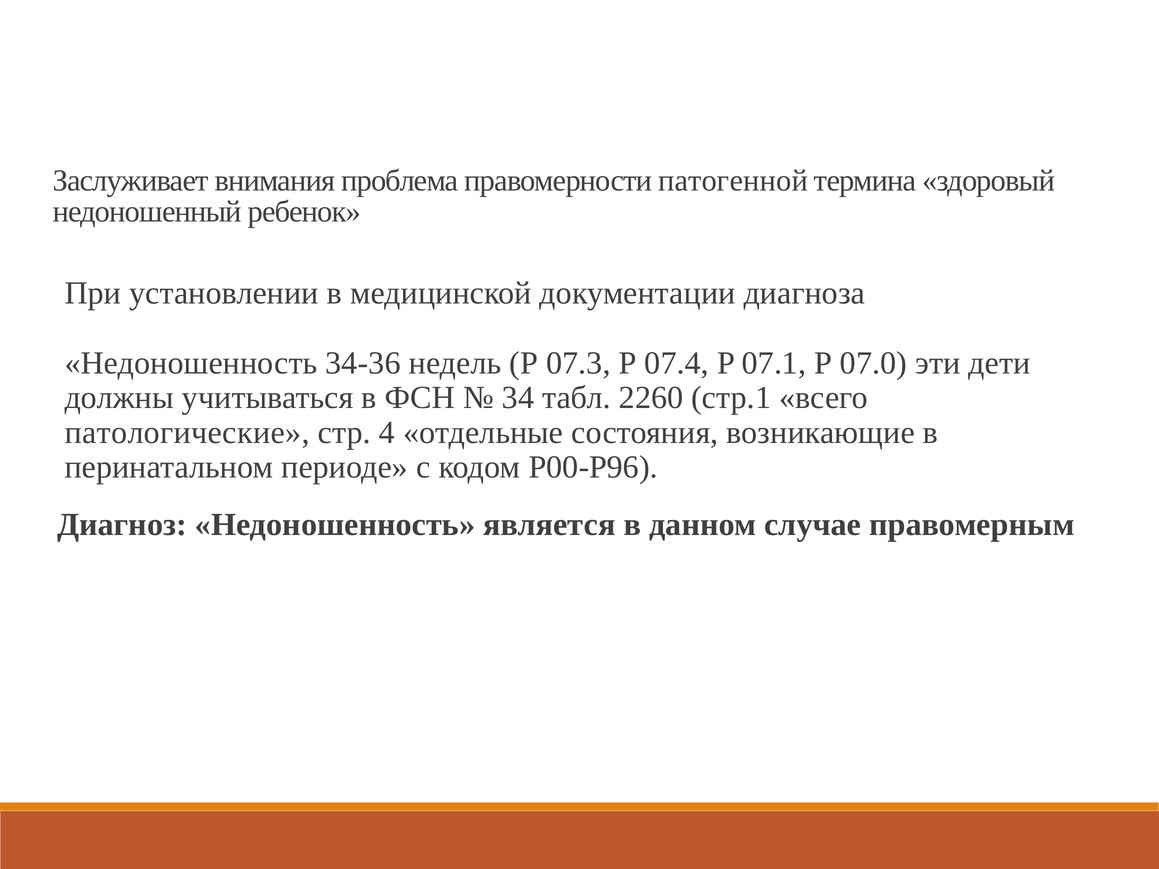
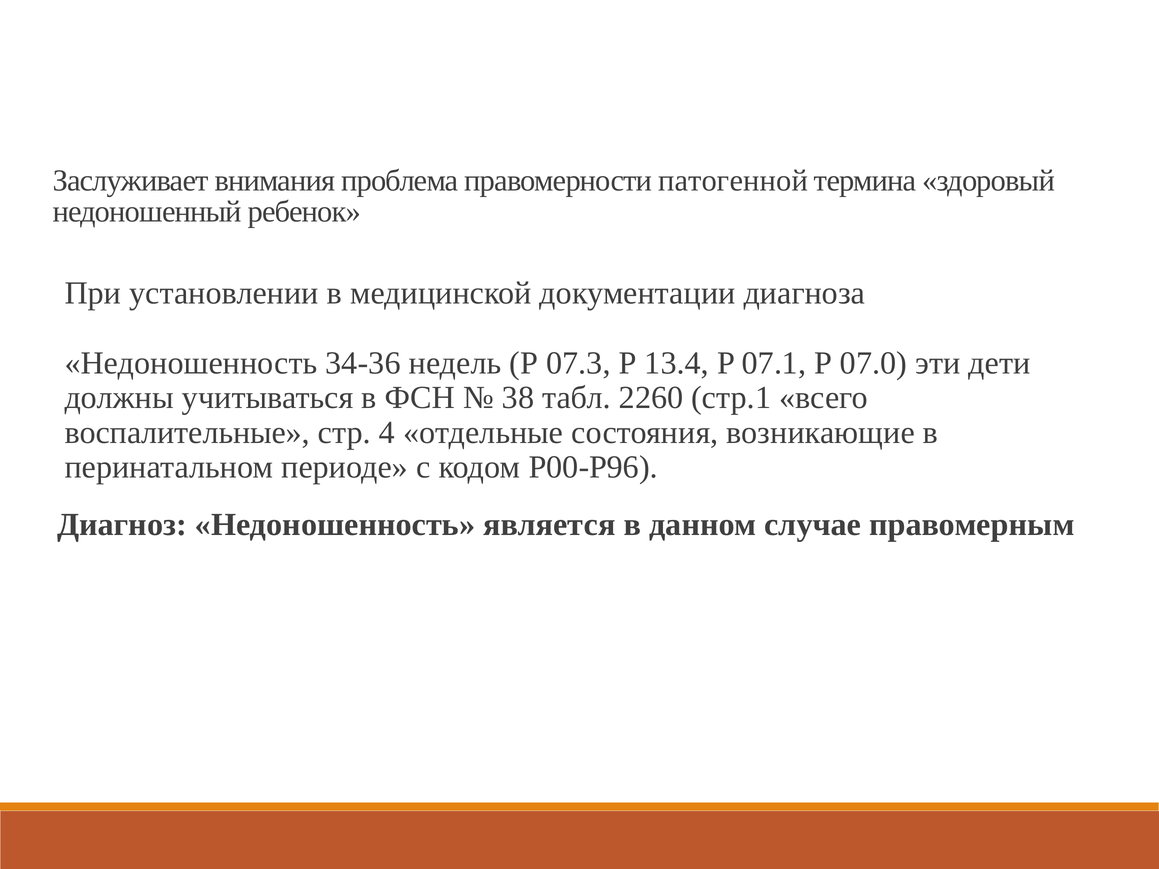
07.4: 07.4 -> 13.4
34: 34 -> 38
патологические: патологические -> воспалительные
